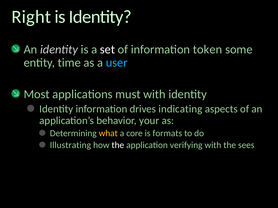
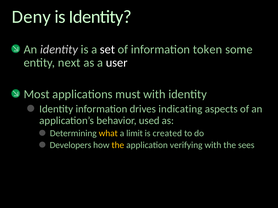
Right: Right -> Deny
time: time -> next
user colour: light blue -> white
your: your -> used
core: core -> limit
formats: formats -> created
Illustrating: Illustrating -> Developers
the at (118, 145) colour: white -> yellow
